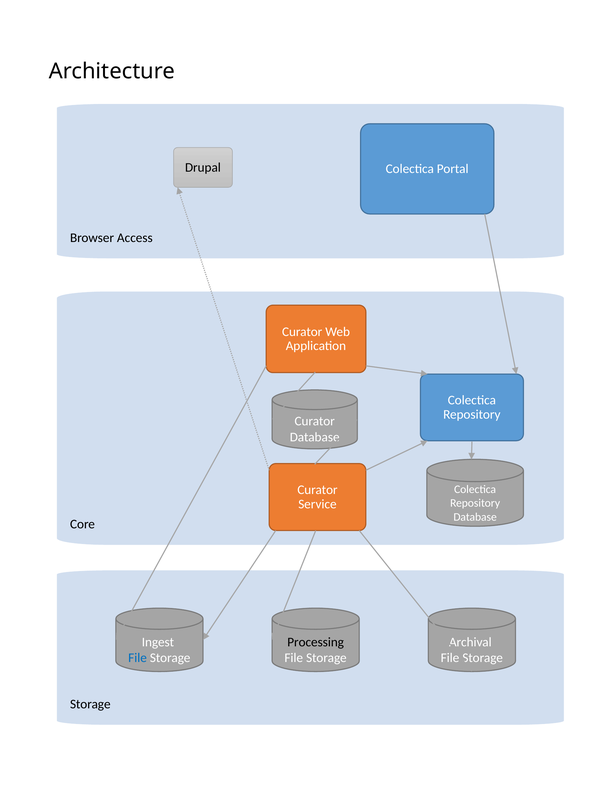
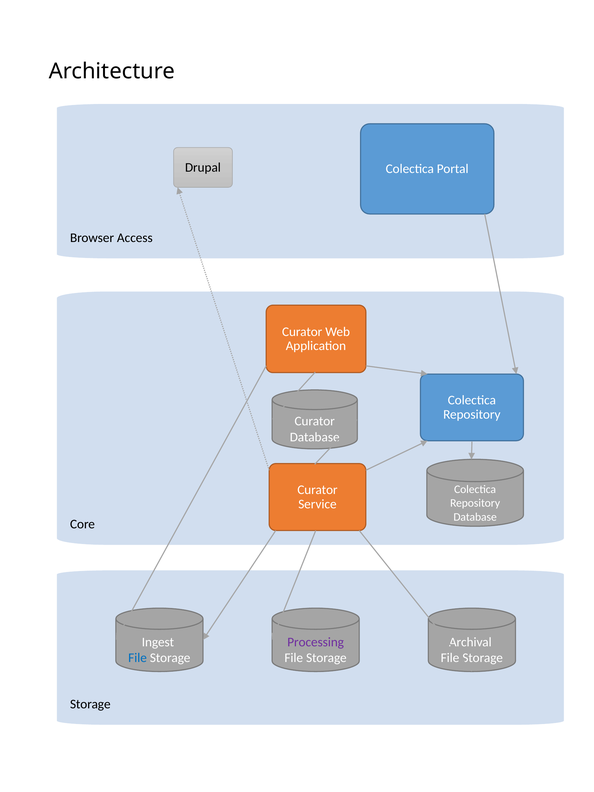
Processing colour: black -> purple
